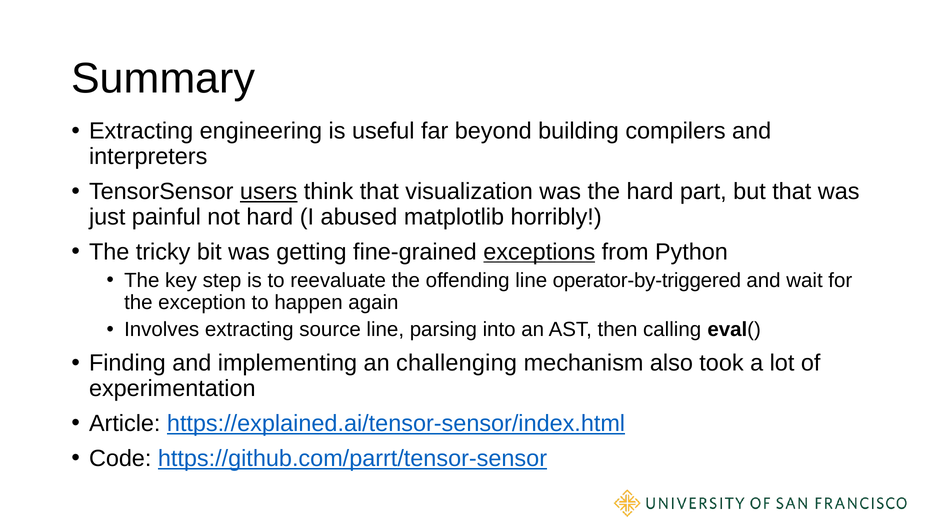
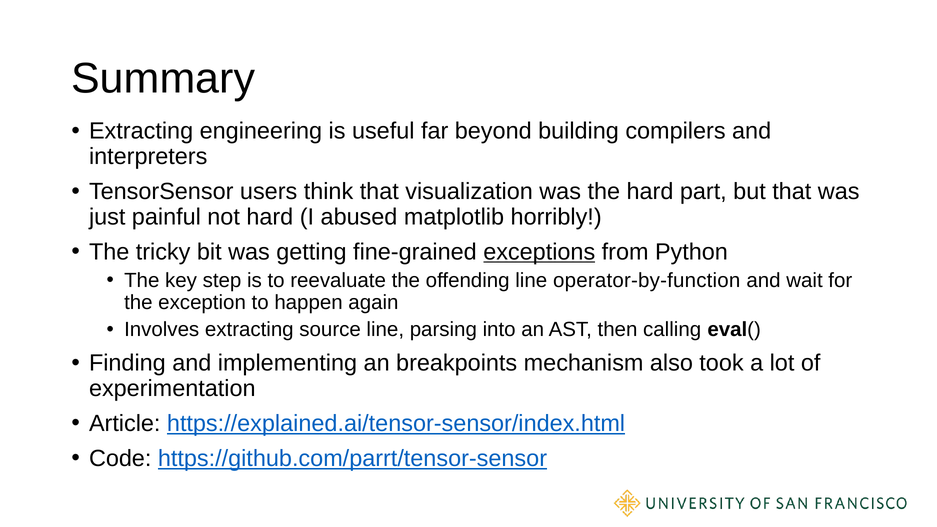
users underline: present -> none
operator-by-triggered: operator-by-triggered -> operator-by-function
challenging: challenging -> breakpoints
